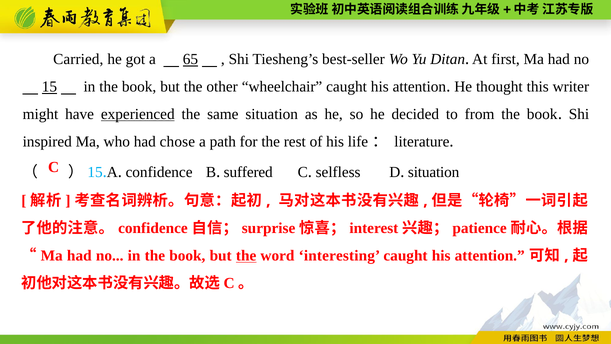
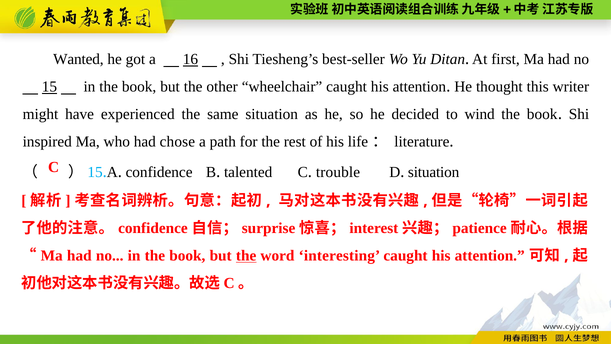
Carried: Carried -> Wanted
65: 65 -> 16
experienced underline: present -> none
from: from -> wind
suffered: suffered -> talented
selfless: selfless -> trouble
